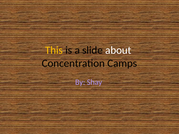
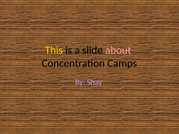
about colour: white -> pink
